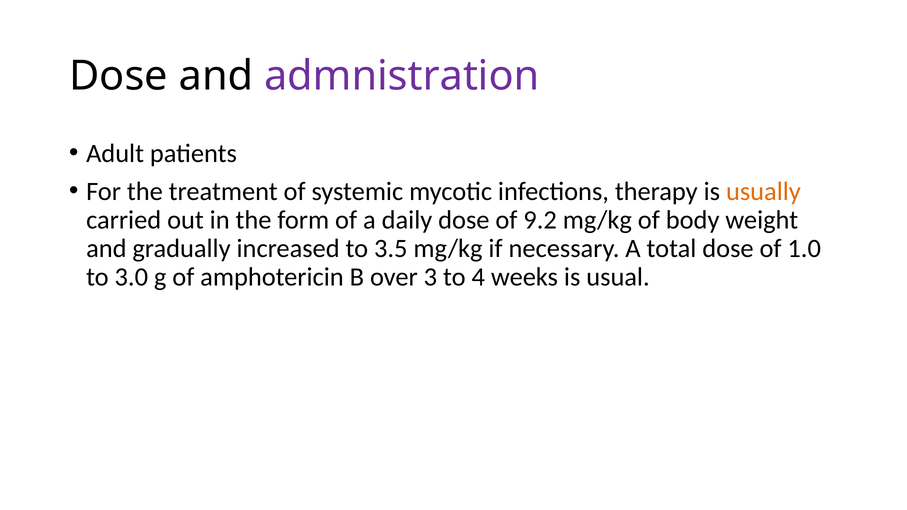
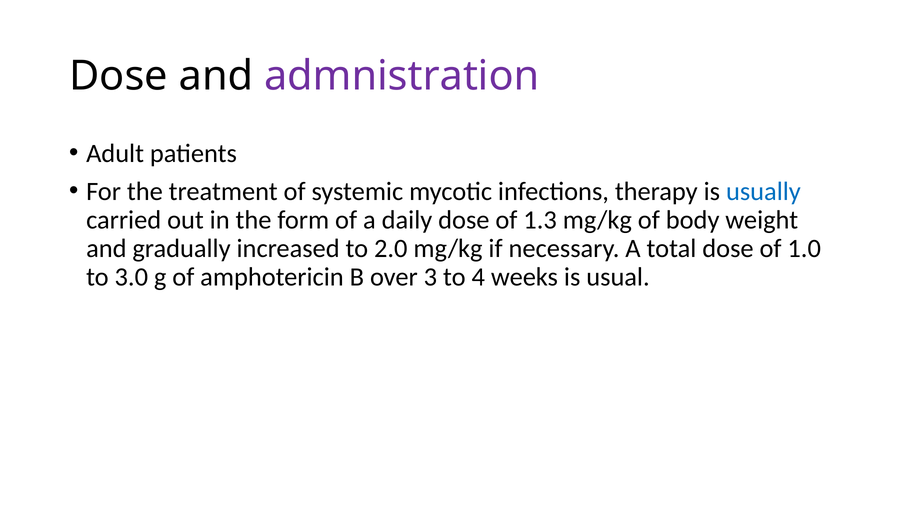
usually colour: orange -> blue
9.2: 9.2 -> 1.3
3.5: 3.5 -> 2.0
